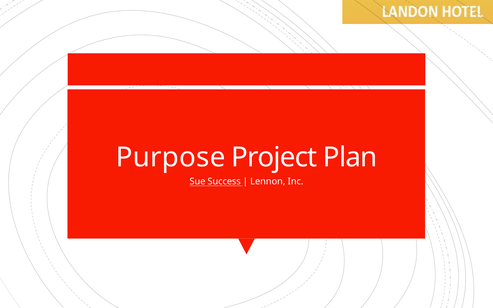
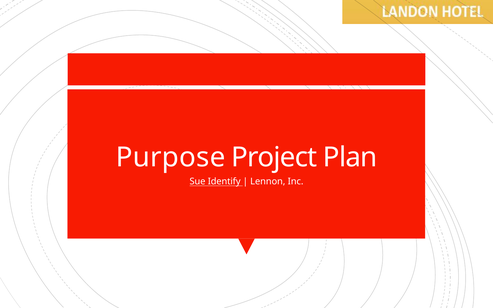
Success: Success -> Identify
